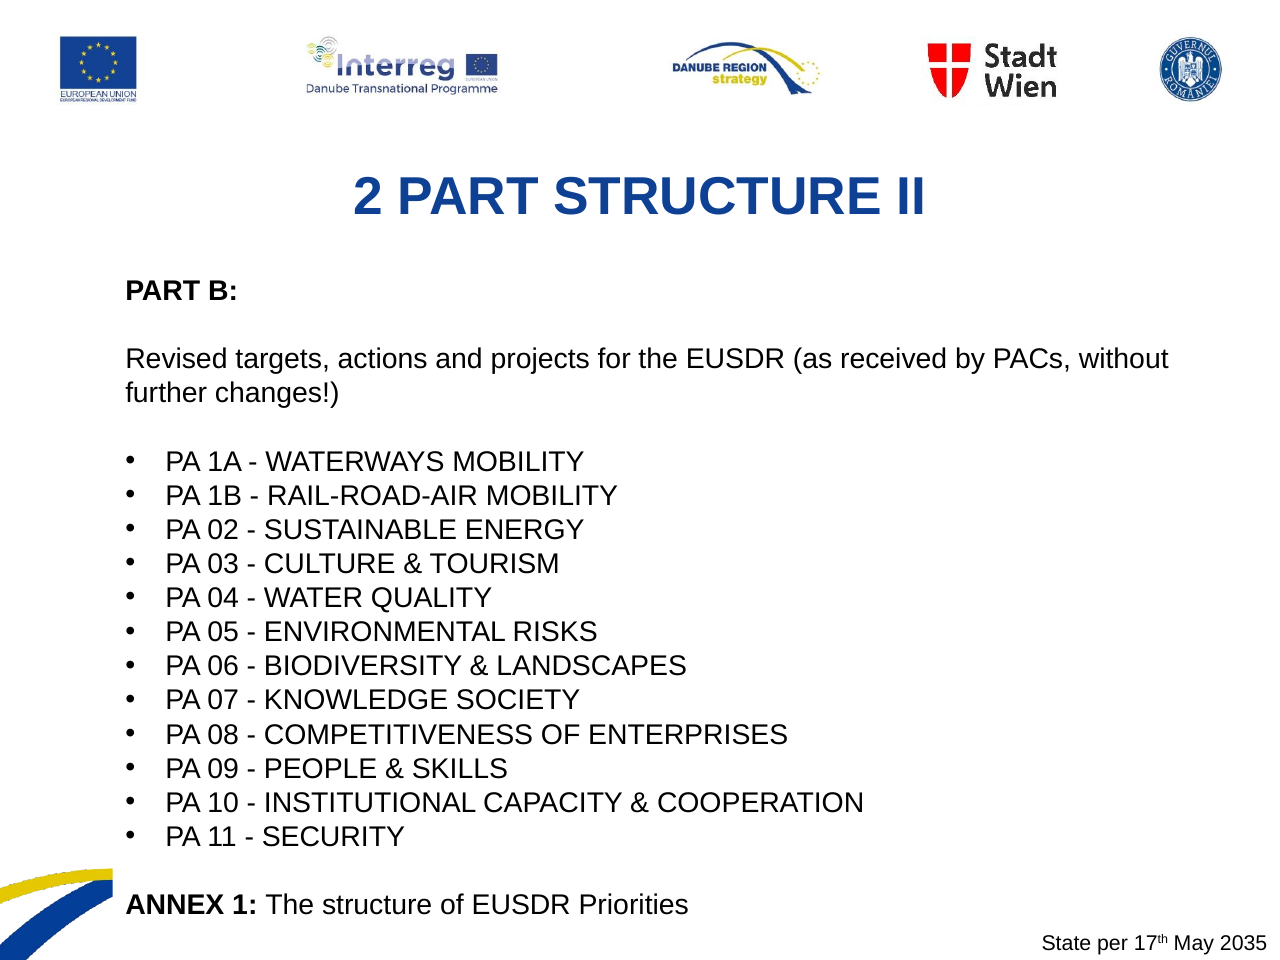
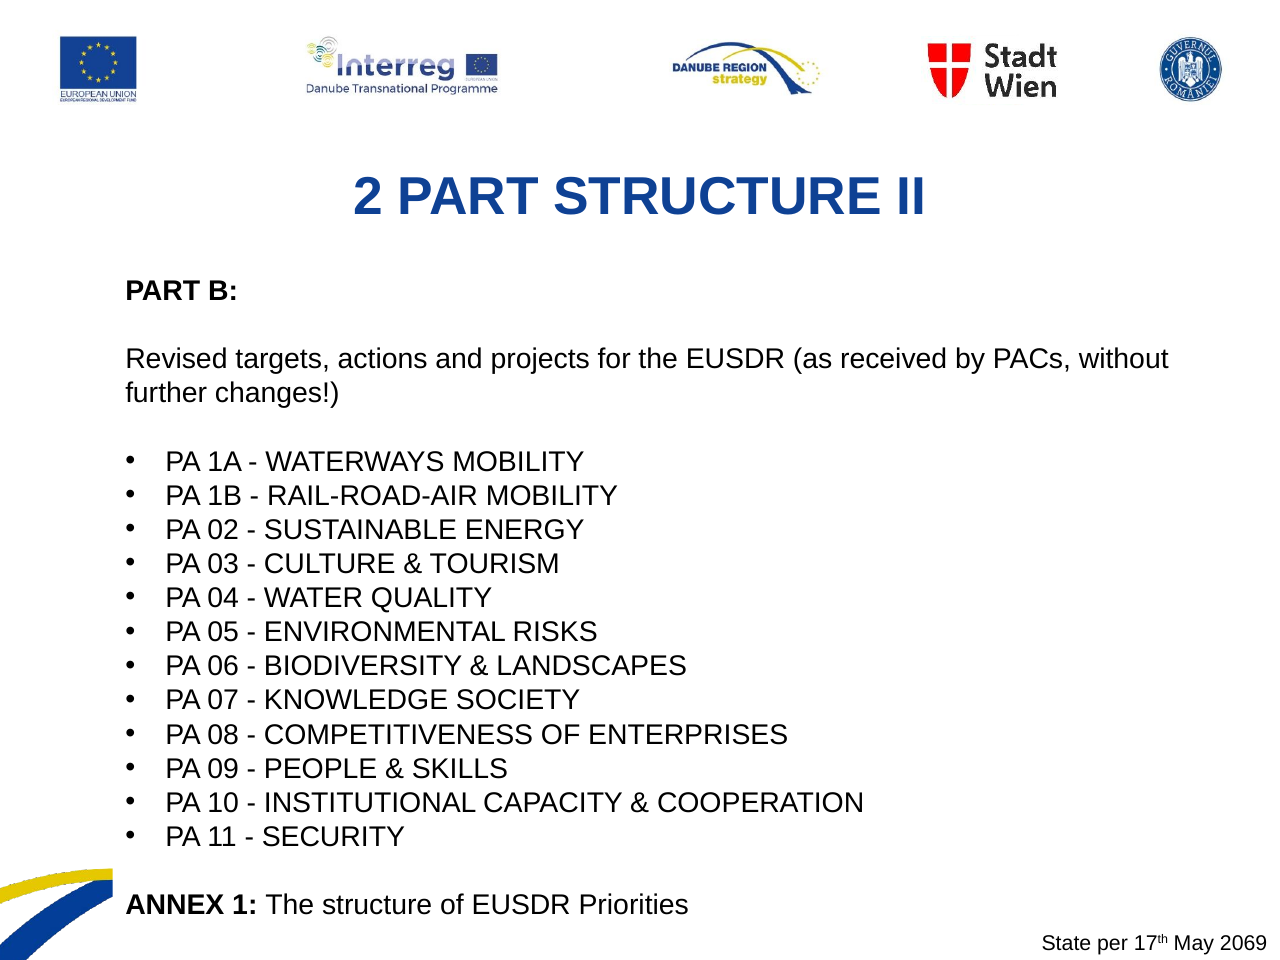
2035: 2035 -> 2069
